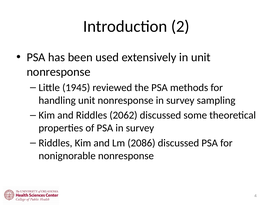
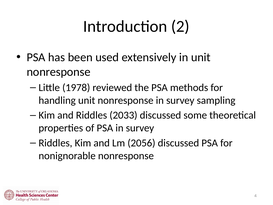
1945: 1945 -> 1978
2062: 2062 -> 2033
2086: 2086 -> 2056
